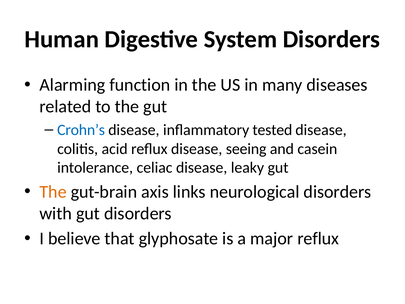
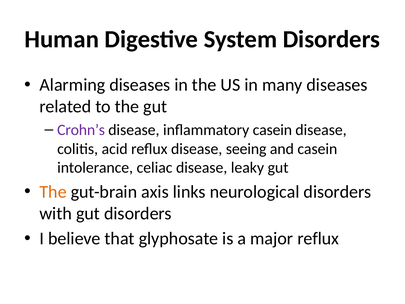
Alarming function: function -> diseases
Crohn’s colour: blue -> purple
inflammatory tested: tested -> casein
